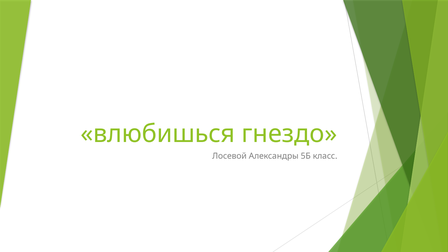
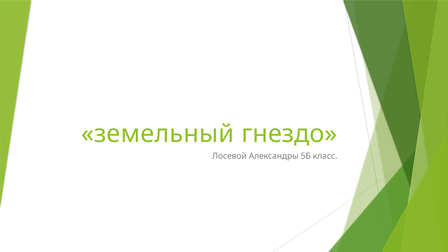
влюбишься: влюбишься -> земельный
